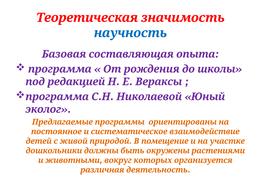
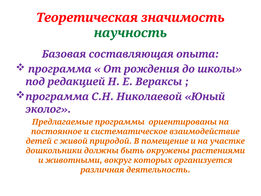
научность colour: blue -> green
